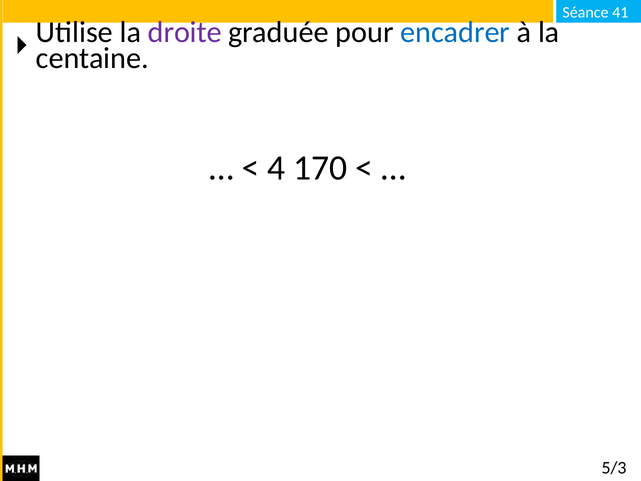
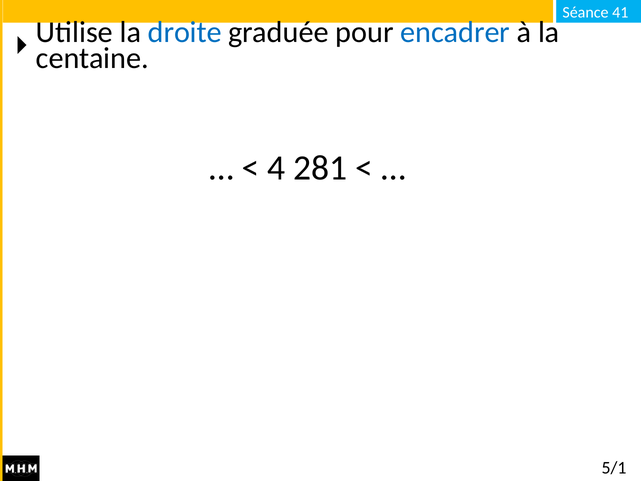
droite colour: purple -> blue
170: 170 -> 281
5/3: 5/3 -> 5/1
